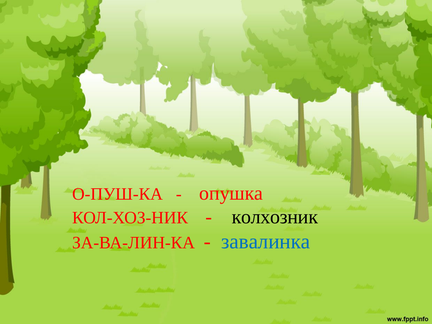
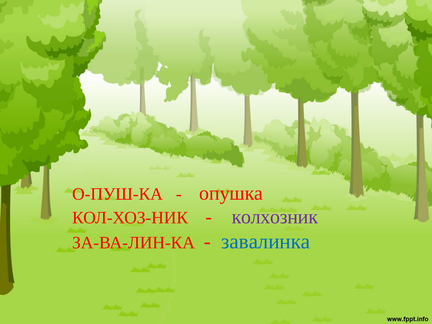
колхозник colour: black -> purple
